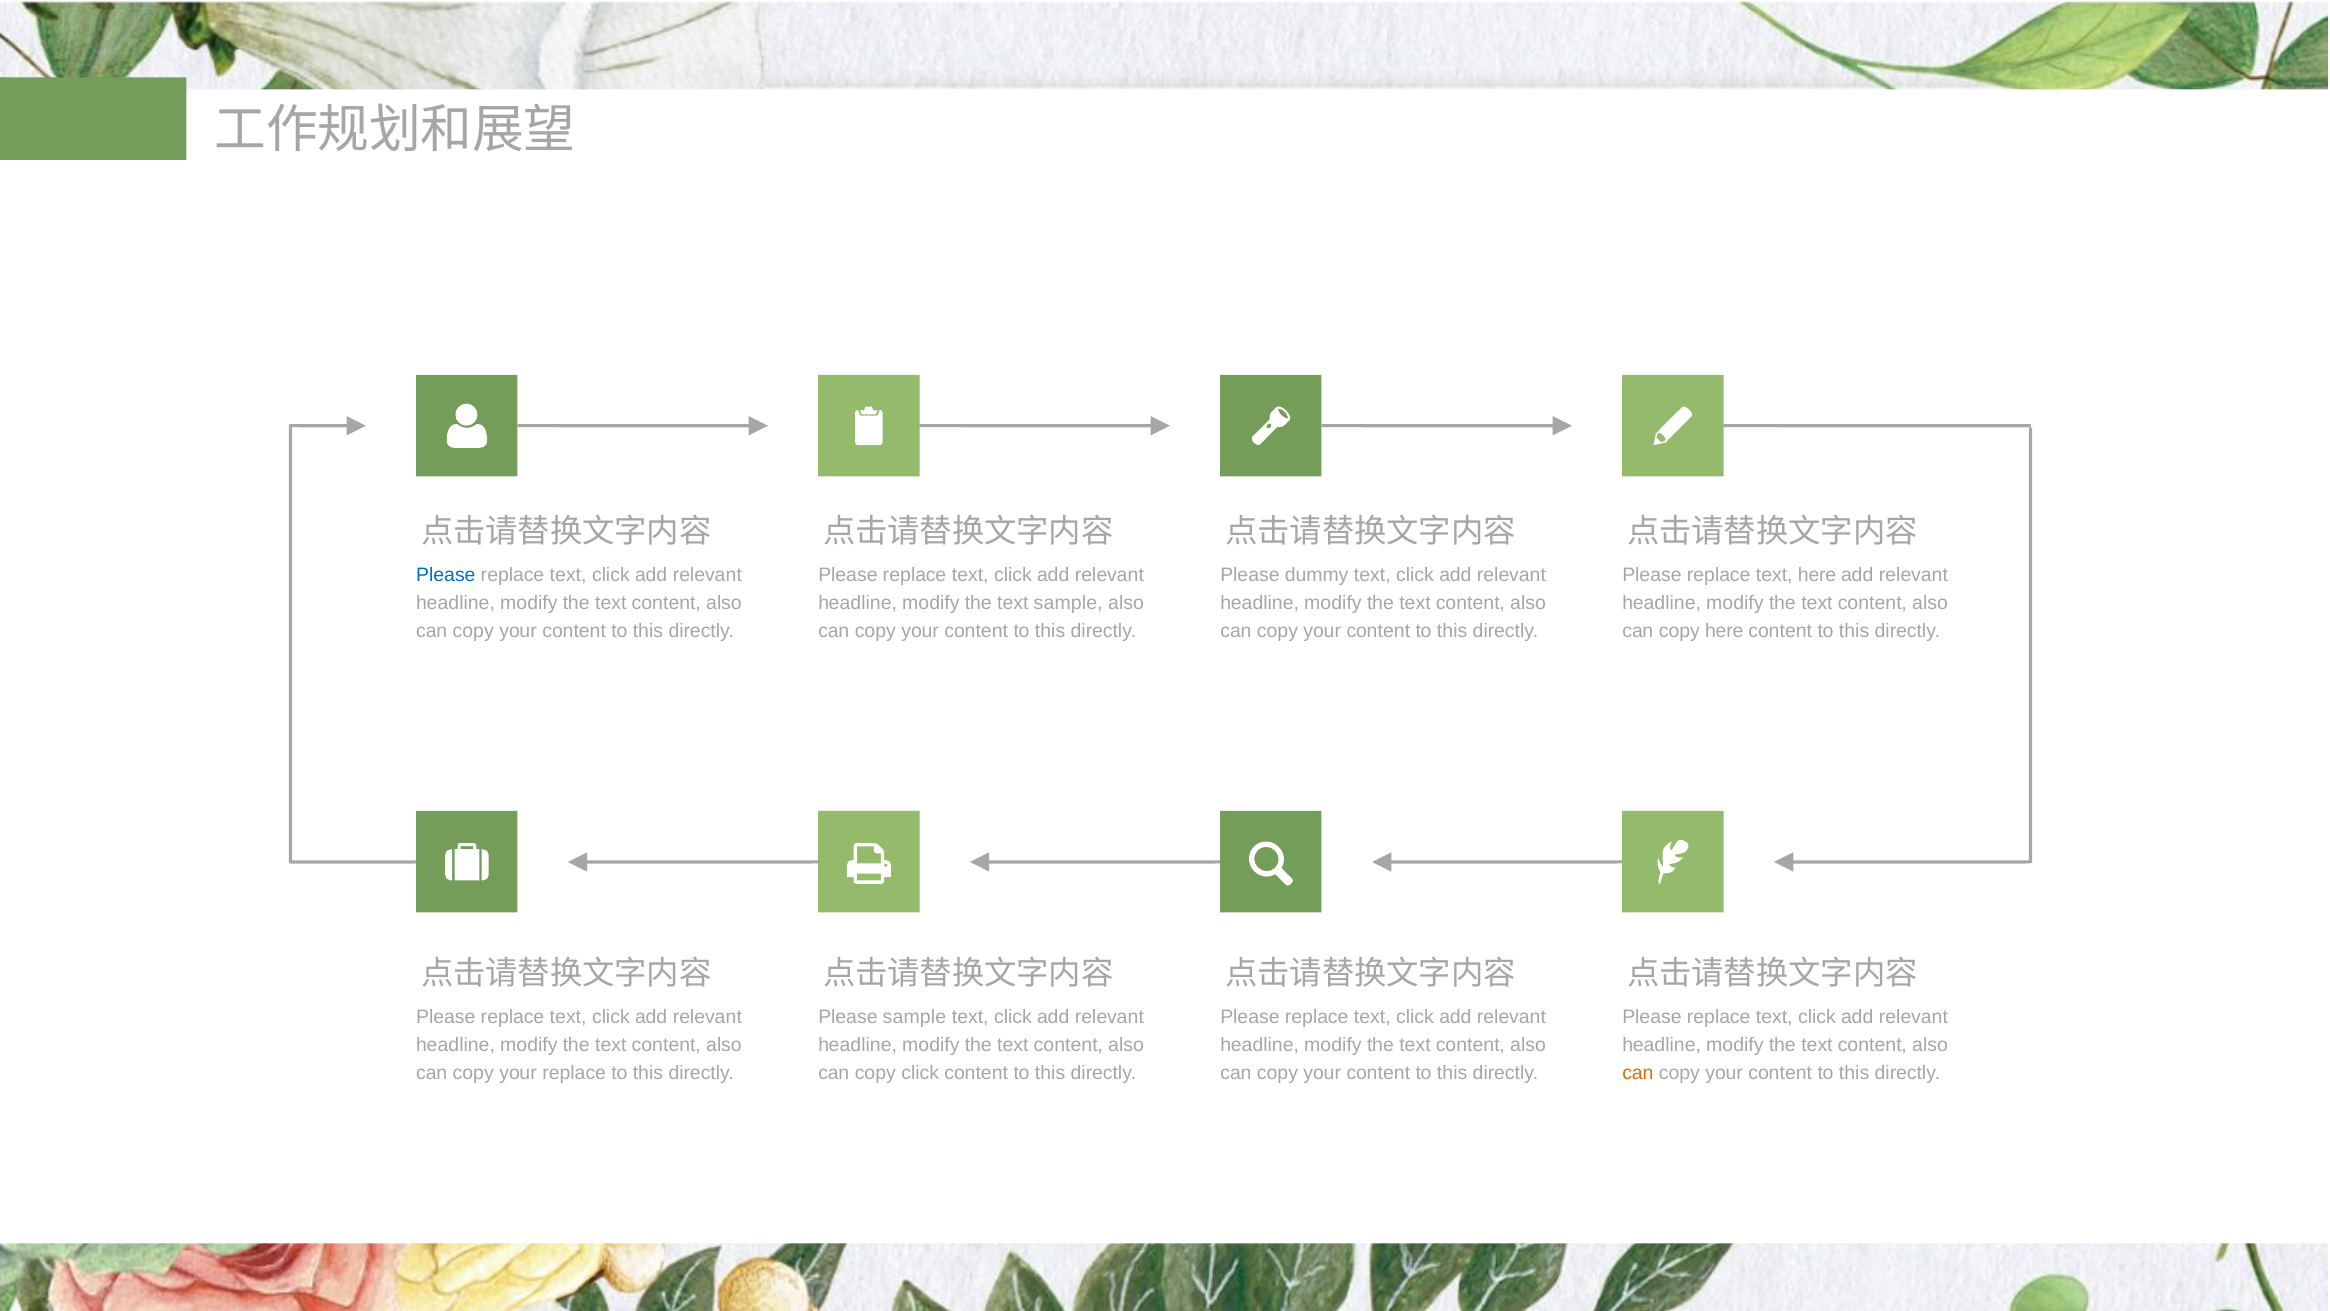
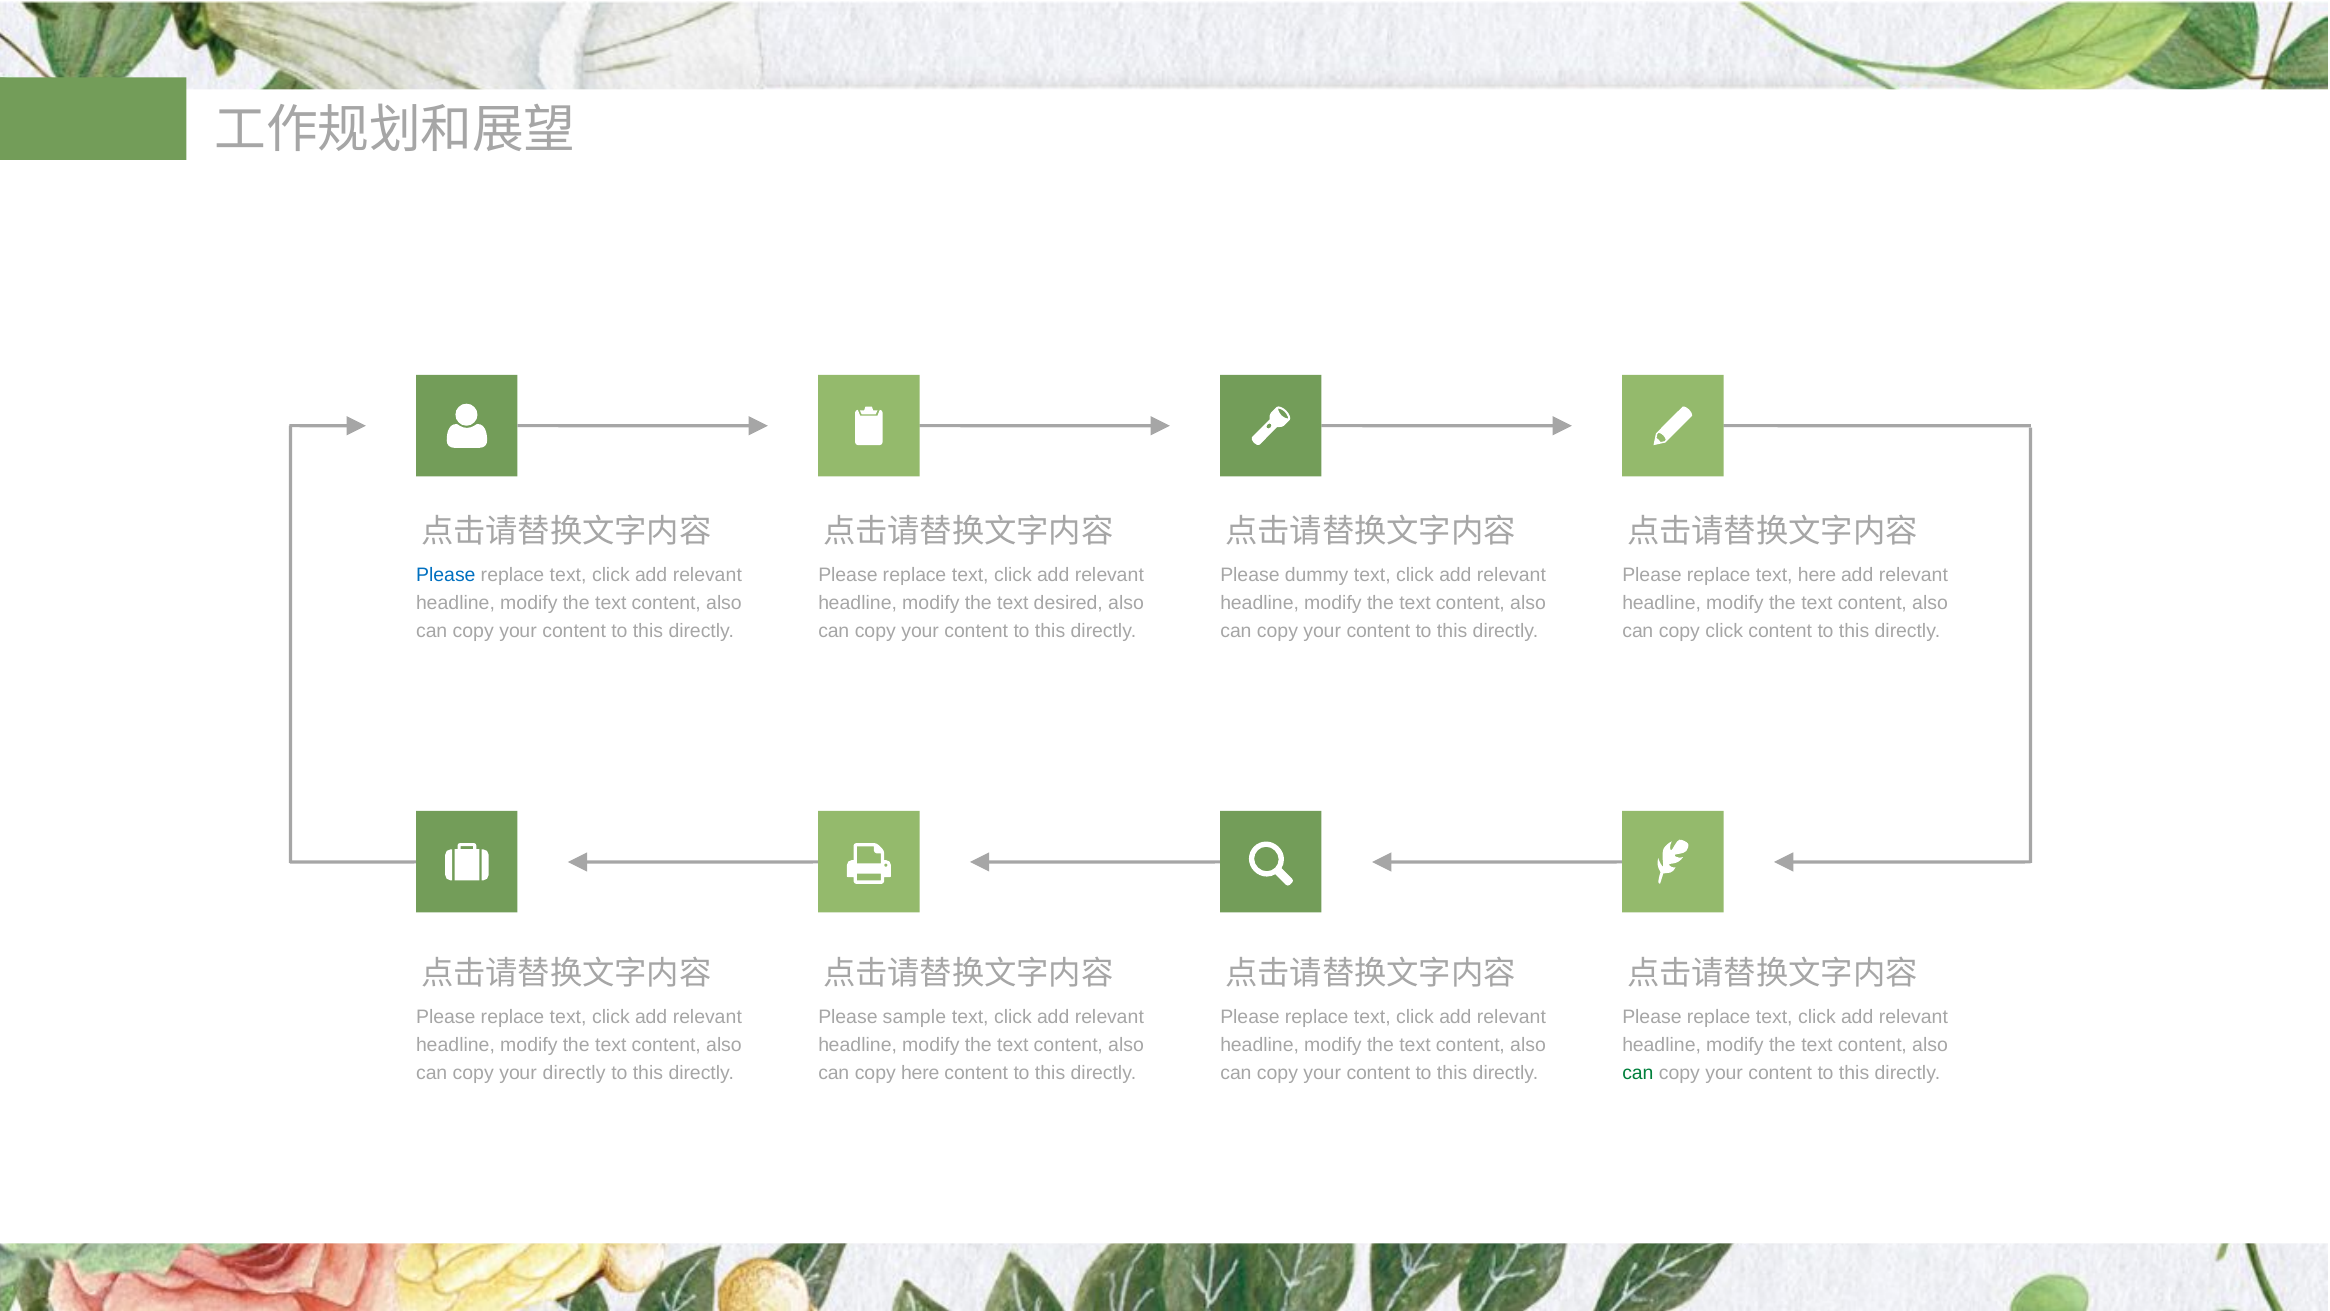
text sample: sample -> desired
copy here: here -> click
your replace: replace -> directly
copy click: click -> here
can at (1638, 1073) colour: orange -> green
